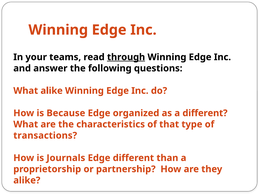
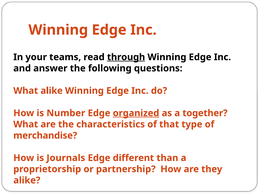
Because: Because -> Number
organized underline: none -> present
a different: different -> together
transactions: transactions -> merchandise
